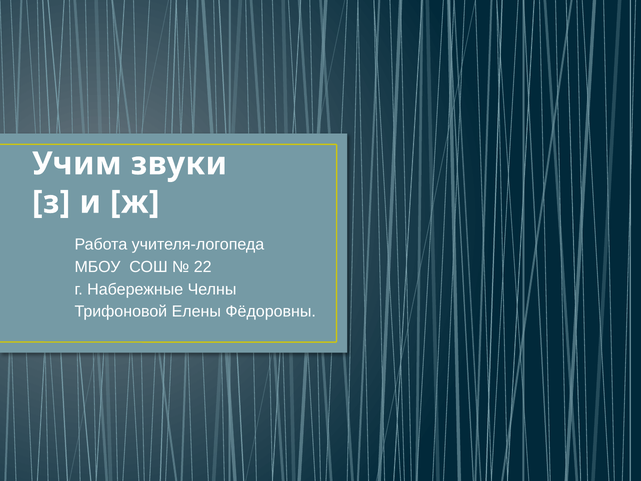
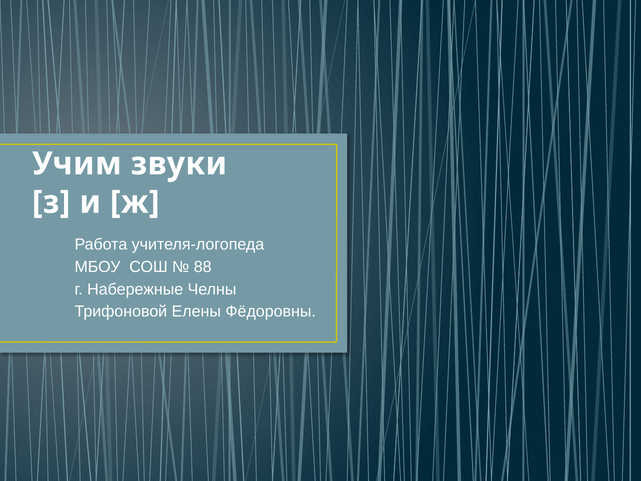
22: 22 -> 88
